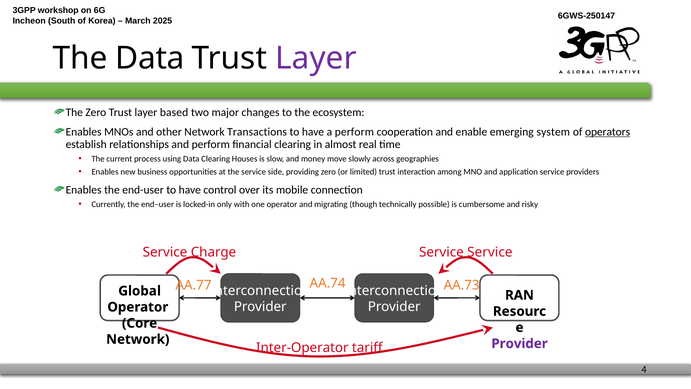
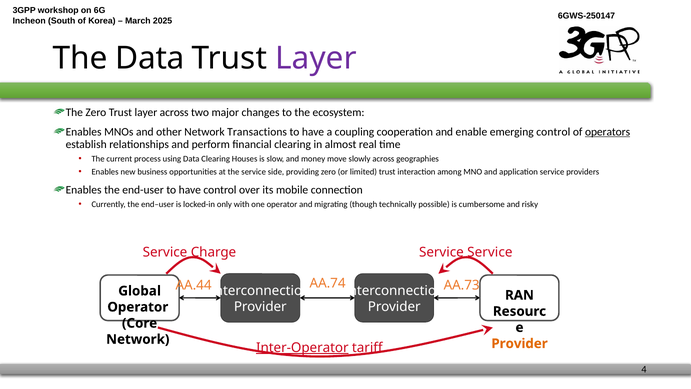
layer based: based -> across
a perform: perform -> coupling
emerging system: system -> control
AA.77: AA.77 -> AA.44
Provider at (520, 343) colour: purple -> orange
Inter-Operator underline: none -> present
